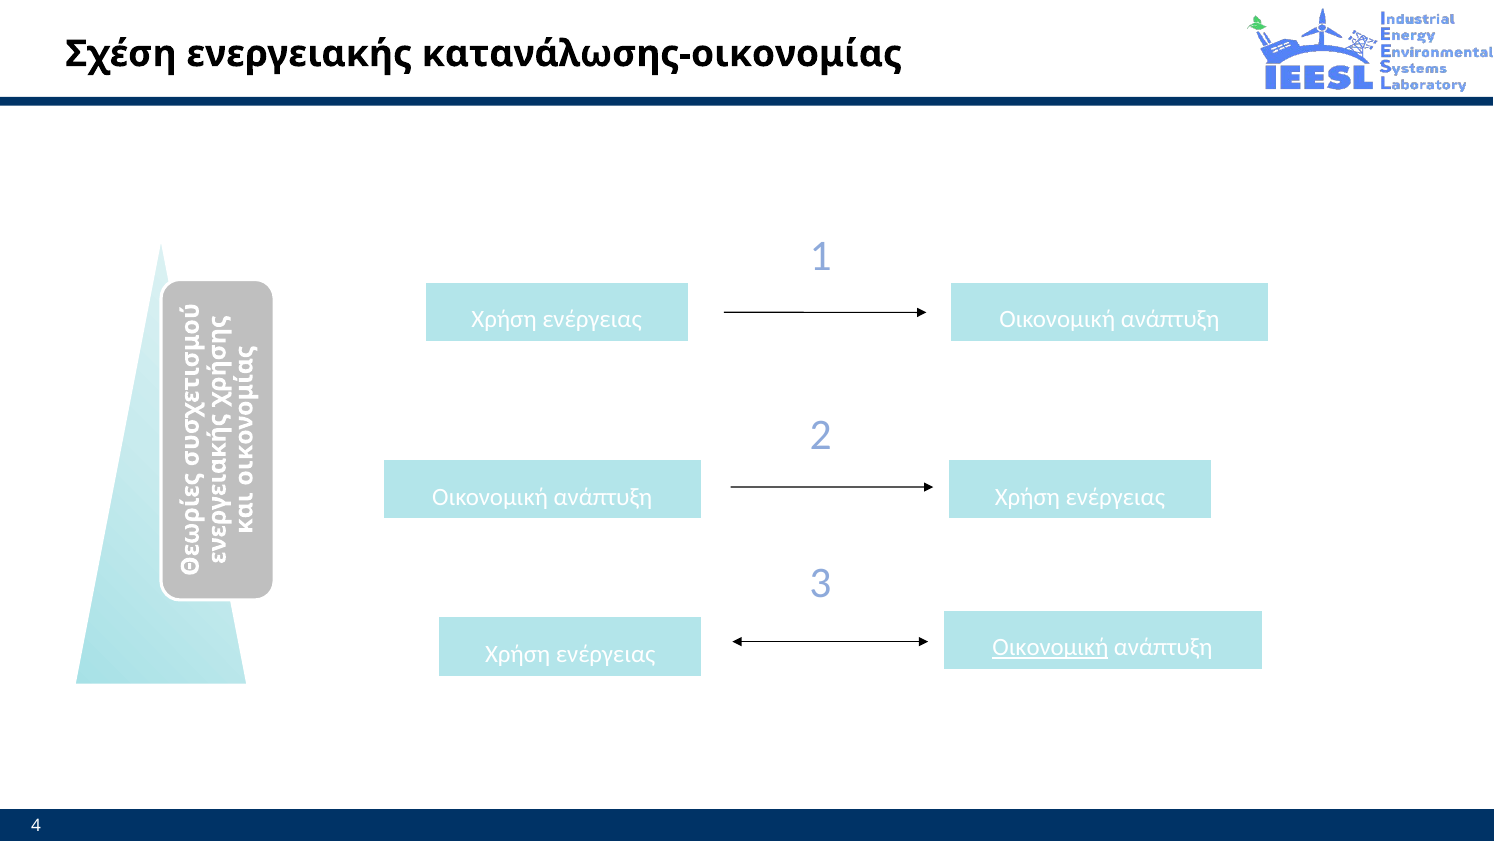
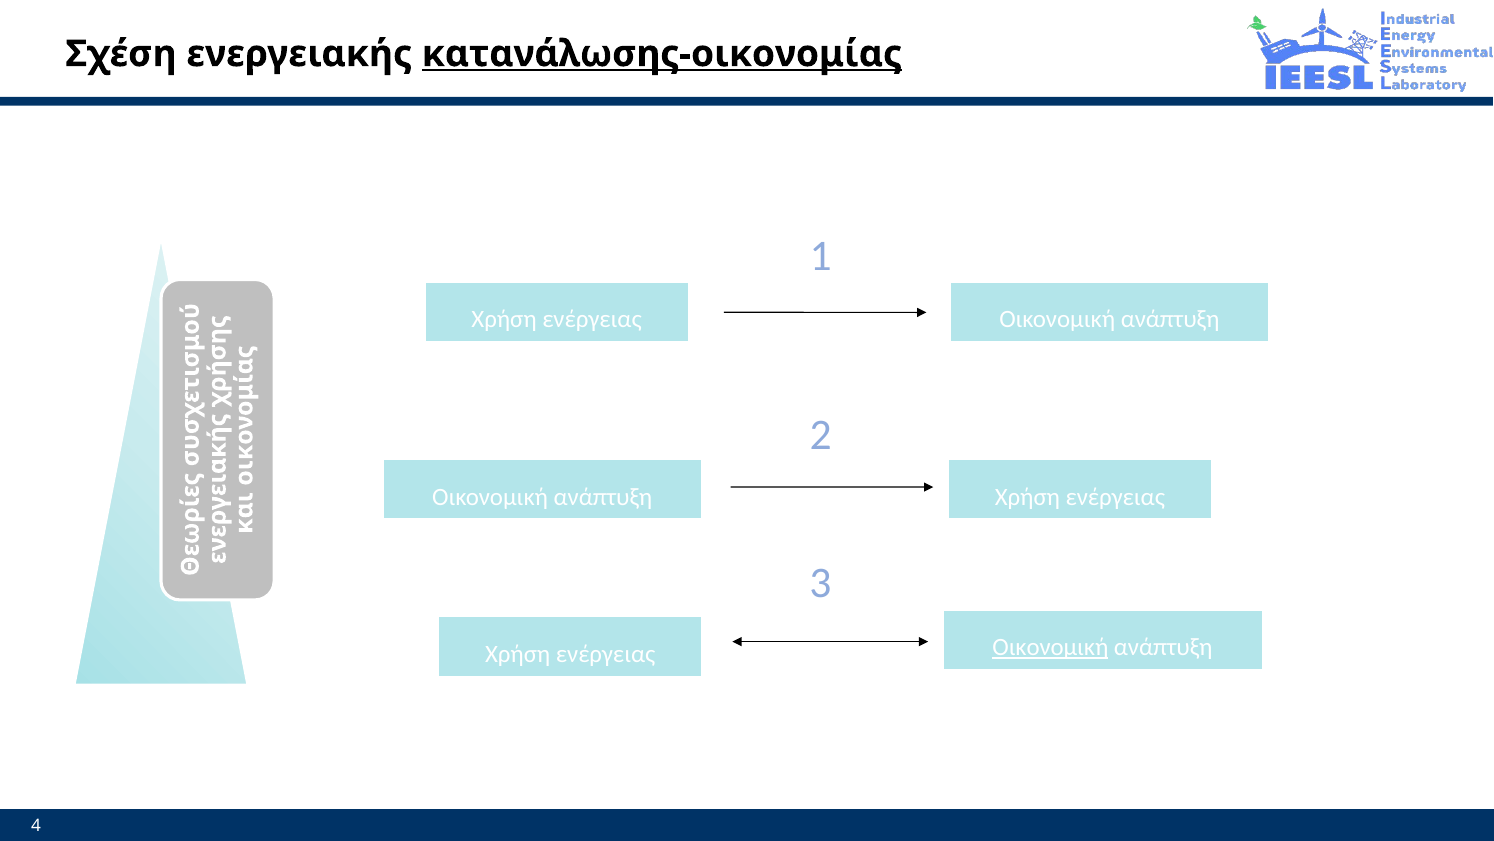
κατανάλωσης-οικονομίας underline: none -> present
